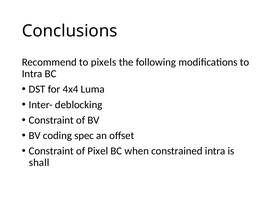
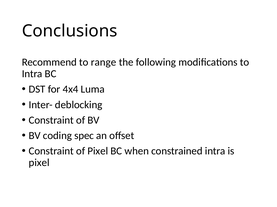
pixels: pixels -> range
shall at (39, 163): shall -> pixel
